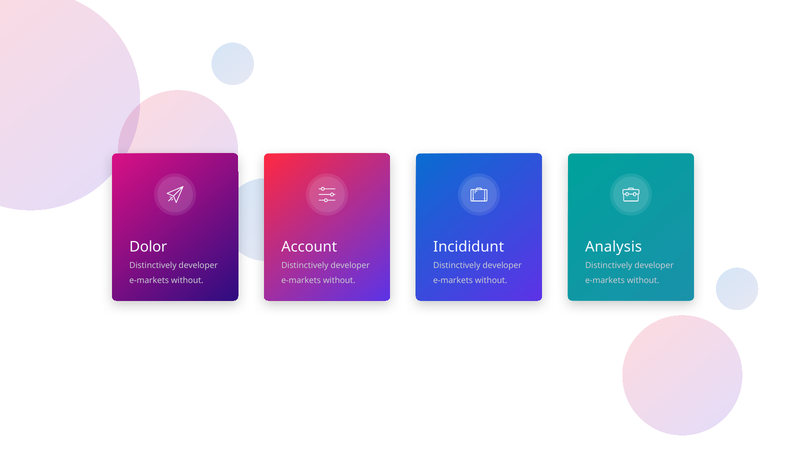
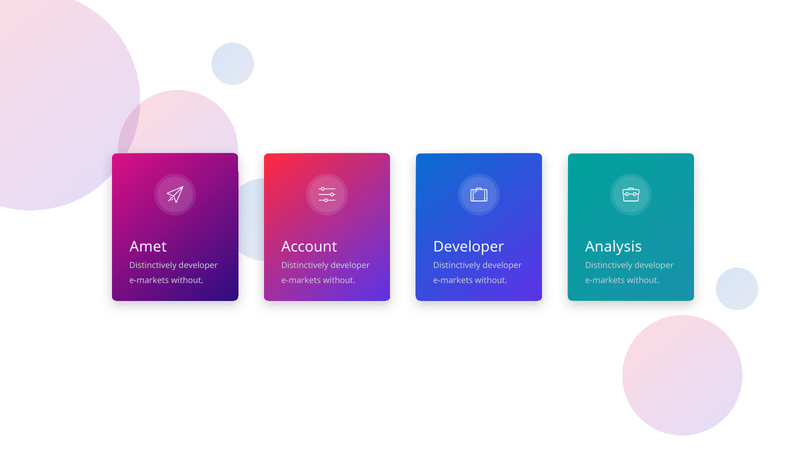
Dolor: Dolor -> Amet
Incididunt at (469, 246): Incididunt -> Developer
